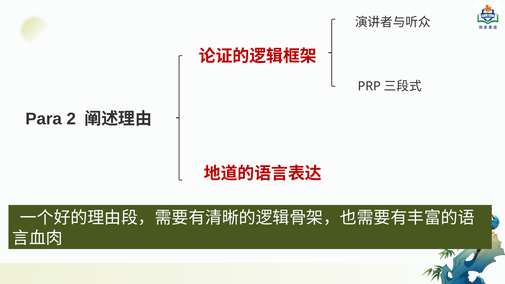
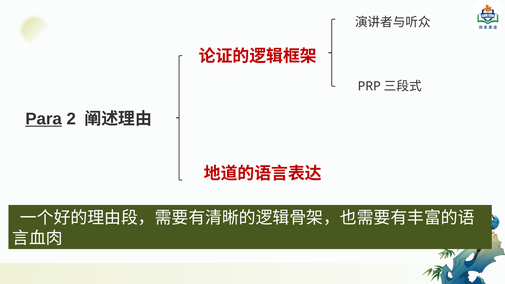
Para underline: none -> present
